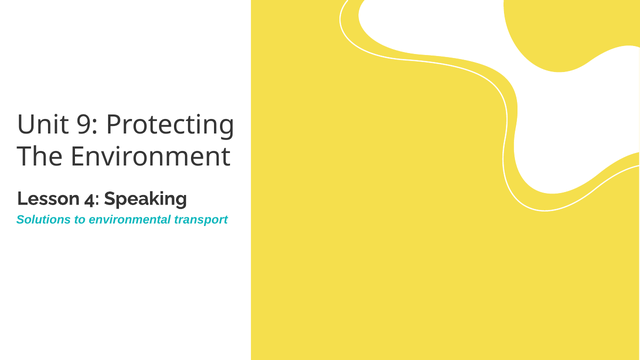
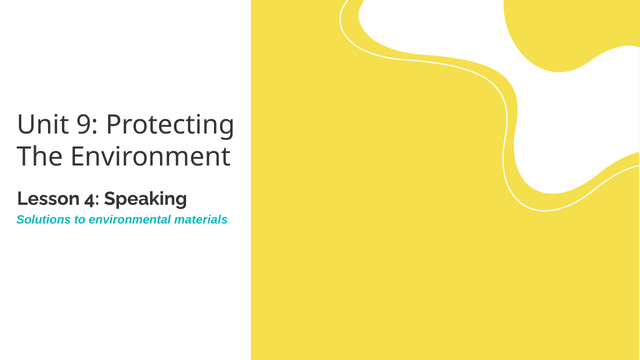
transport: transport -> materials
